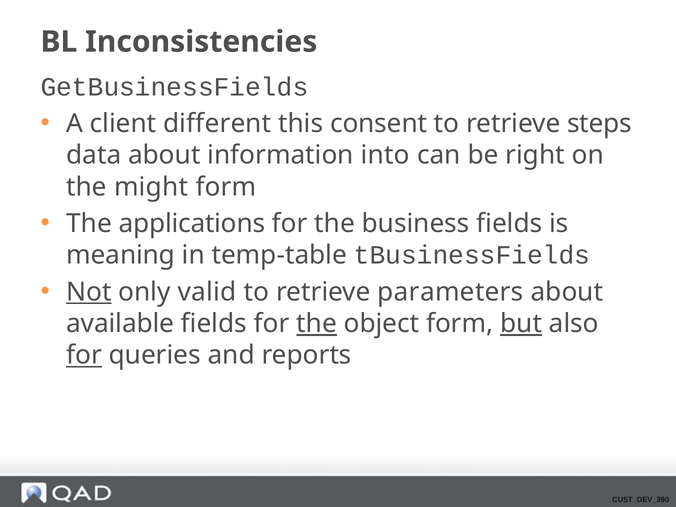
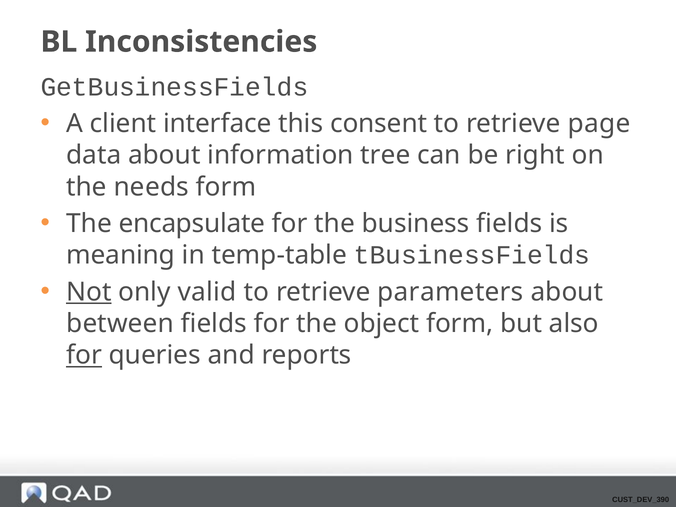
different: different -> interface
steps: steps -> page
into: into -> tree
might: might -> needs
applications: applications -> encapsulate
available: available -> between
the at (317, 324) underline: present -> none
but underline: present -> none
